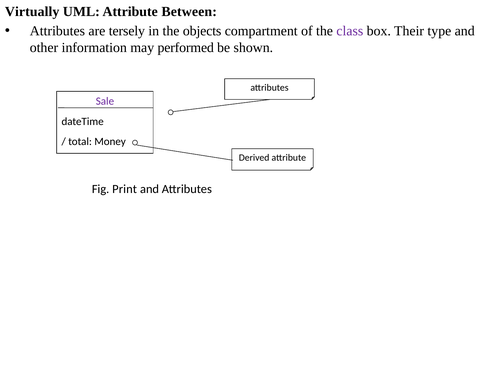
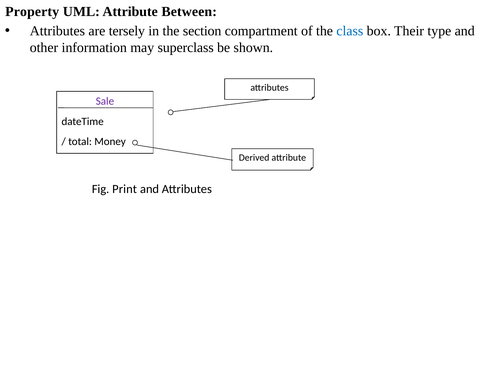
Virtually: Virtually -> Property
objects: objects -> section
class colour: purple -> blue
performed: performed -> superclass
